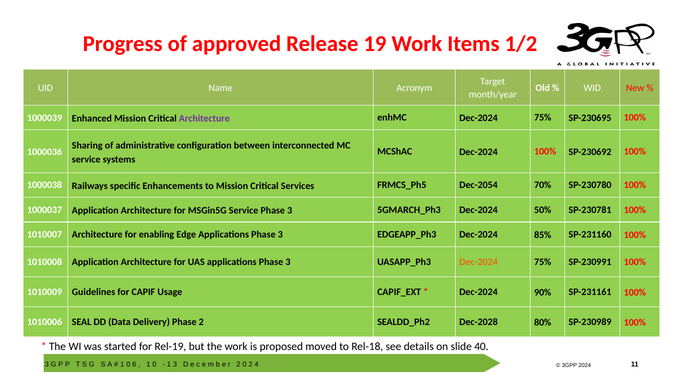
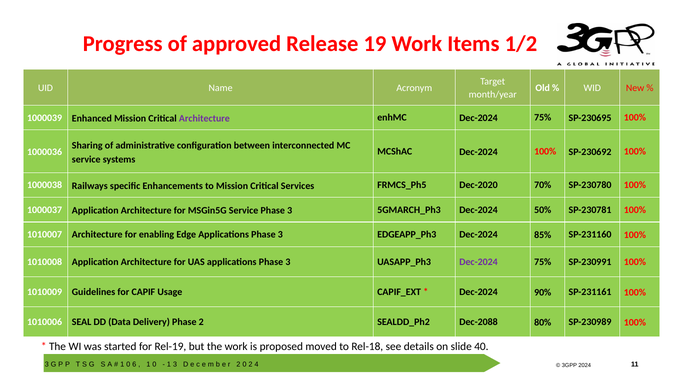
Dec-2054: Dec-2054 -> Dec-2020
Dec-2024 at (478, 262) colour: orange -> purple
Dec-2028: Dec-2028 -> Dec-2088
